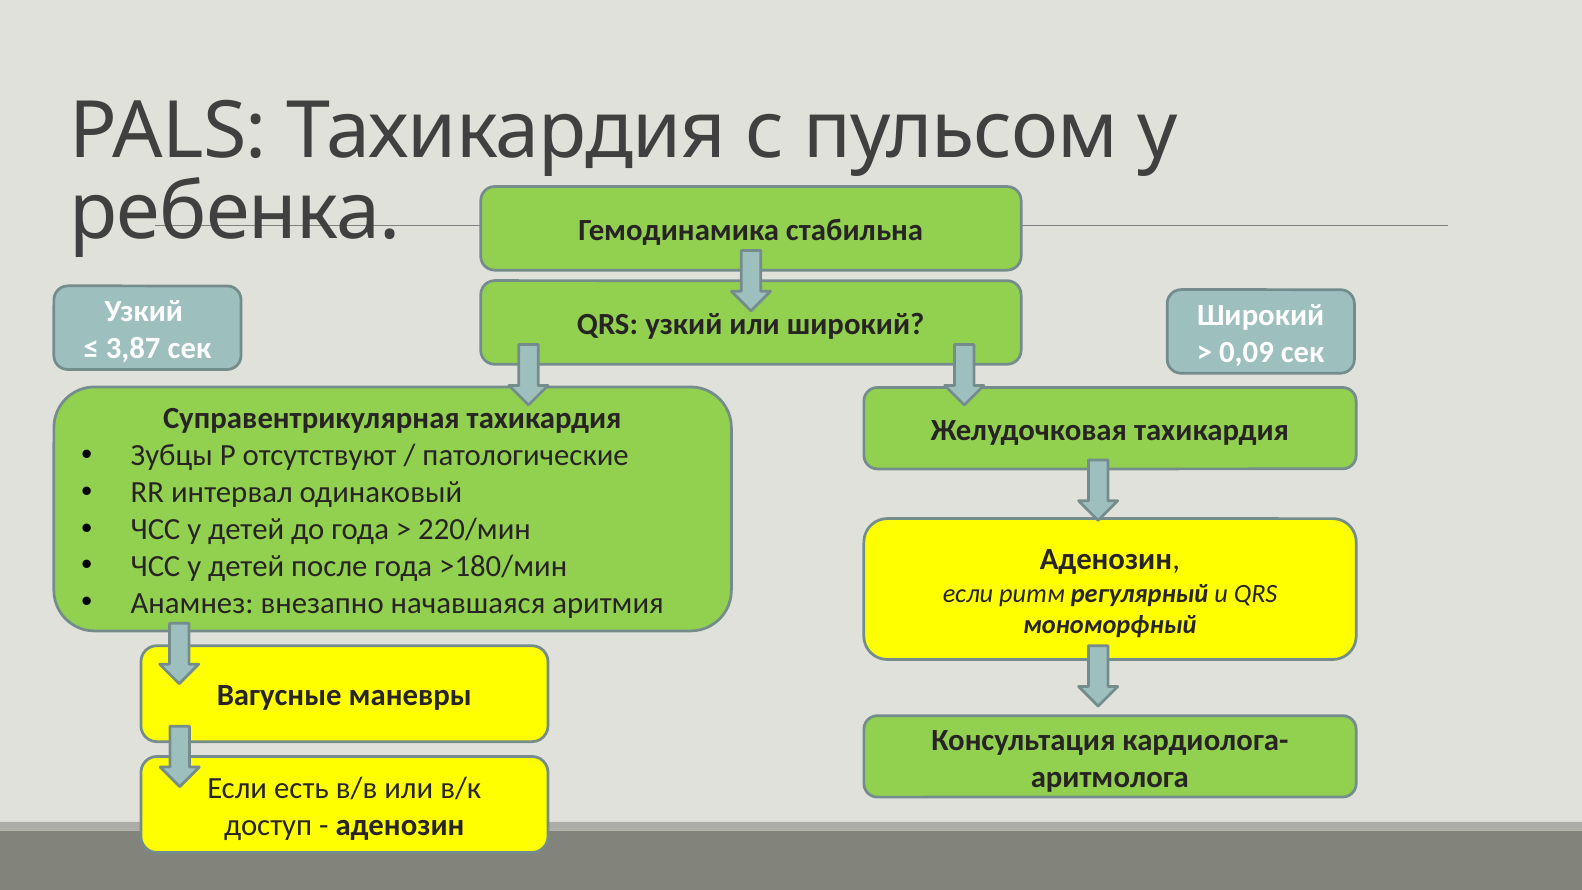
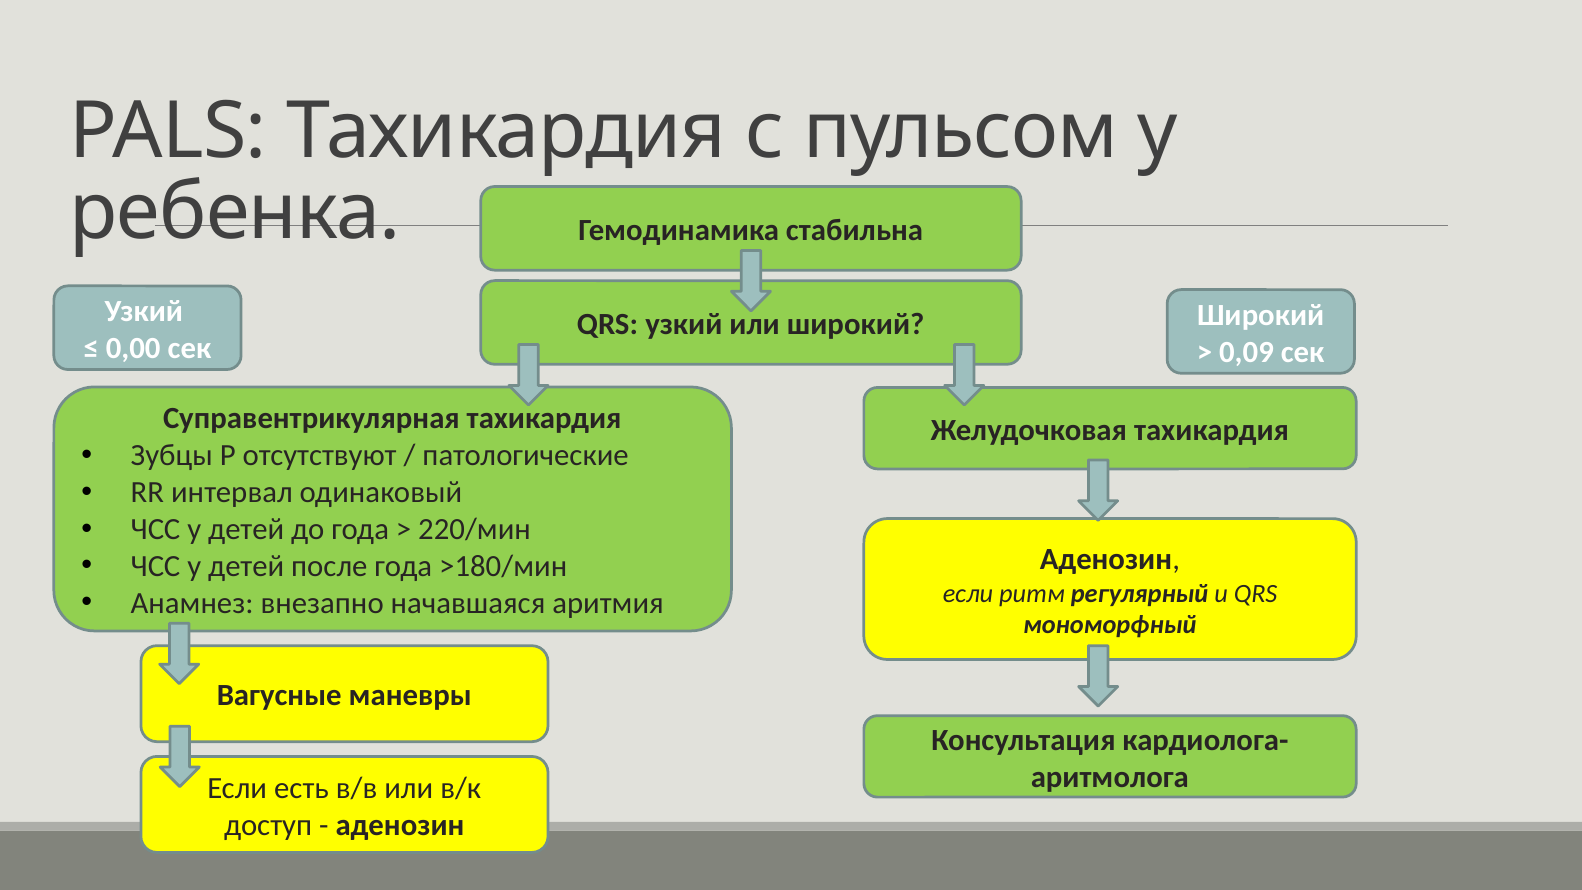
3,87: 3,87 -> 0,00
